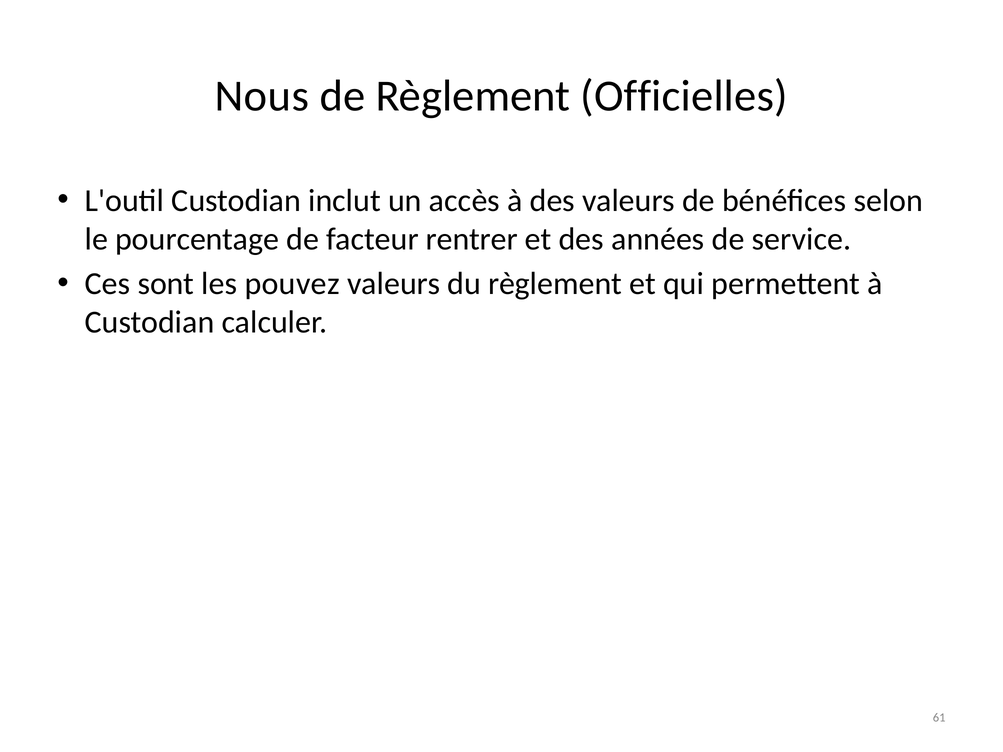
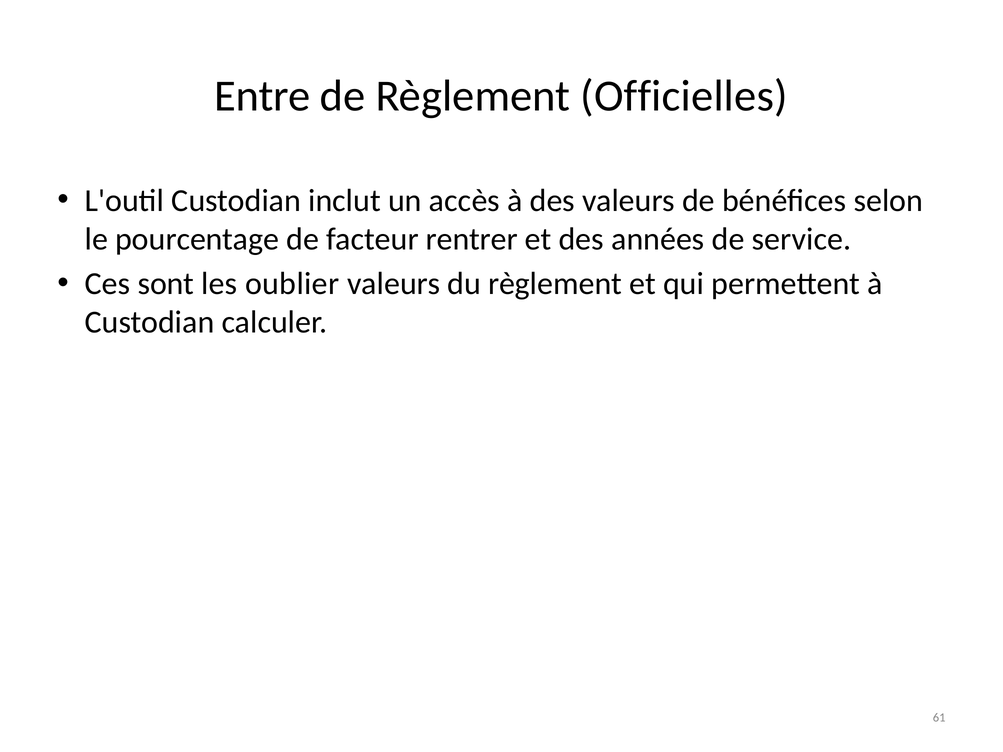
Nous: Nous -> Entre
pouvez: pouvez -> oublier
